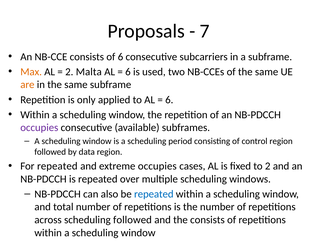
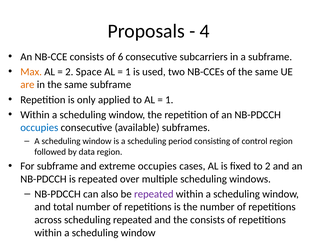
7: 7 -> 4
Malta: Malta -> Space
6 at (128, 72): 6 -> 1
6 at (169, 100): 6 -> 1
occupies at (39, 127) colour: purple -> blue
For repeated: repeated -> subframe
repeated at (154, 194) colour: blue -> purple
scheduling followed: followed -> repeated
